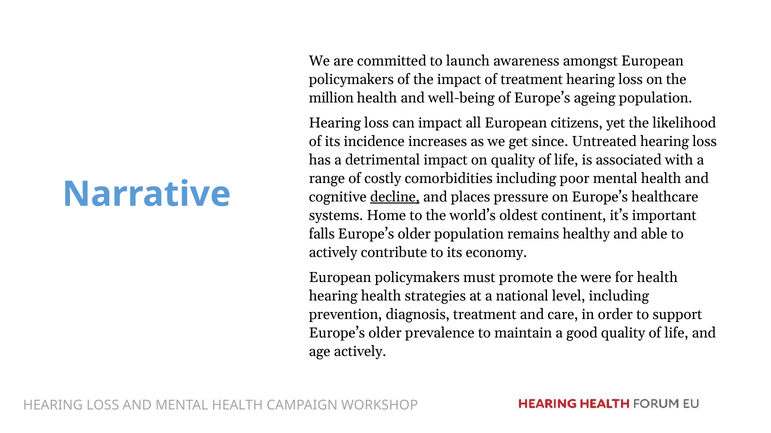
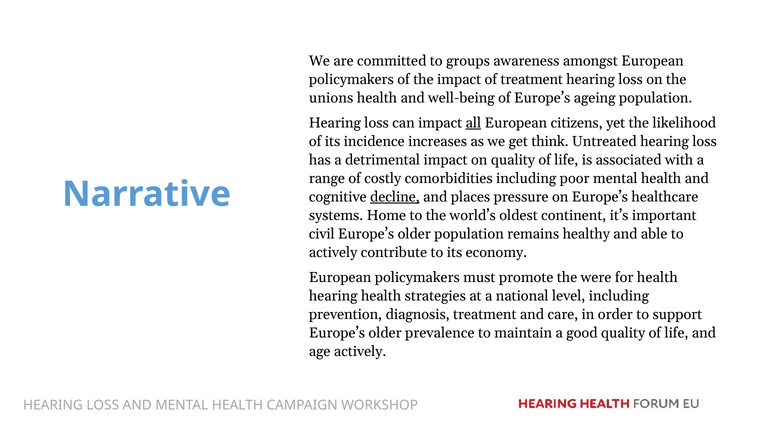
launch: launch -> groups
million: million -> unions
all underline: none -> present
since: since -> think
falls: falls -> civil
